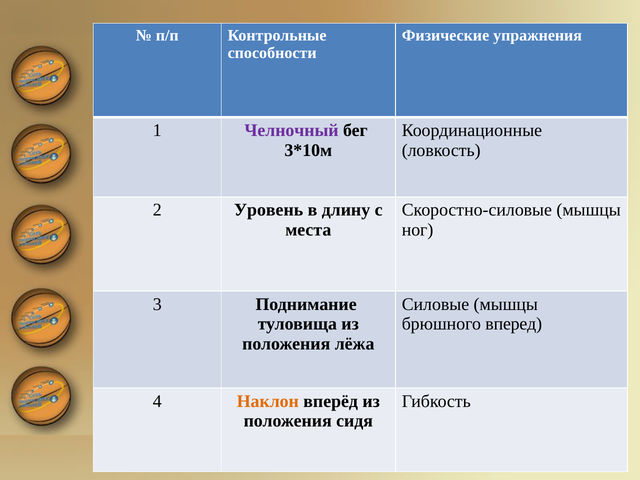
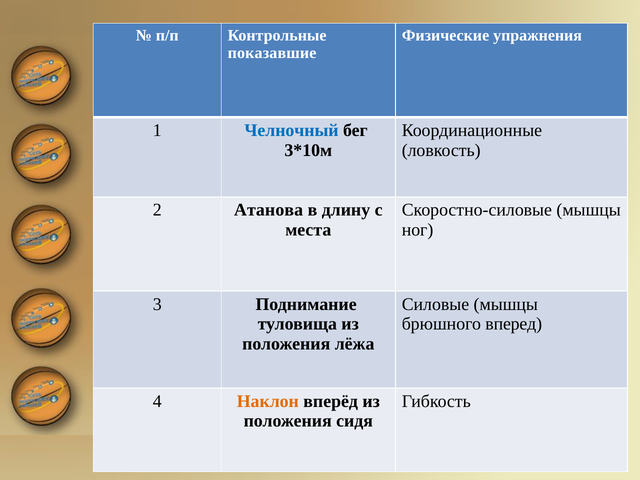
способности: способности -> показавшие
Челночный colour: purple -> blue
Уровень: Уровень -> Атанова
